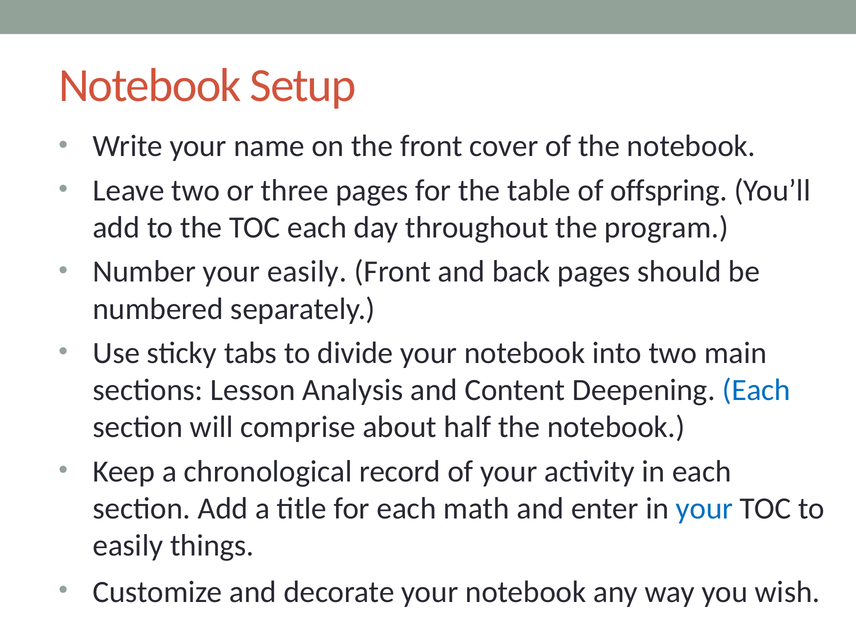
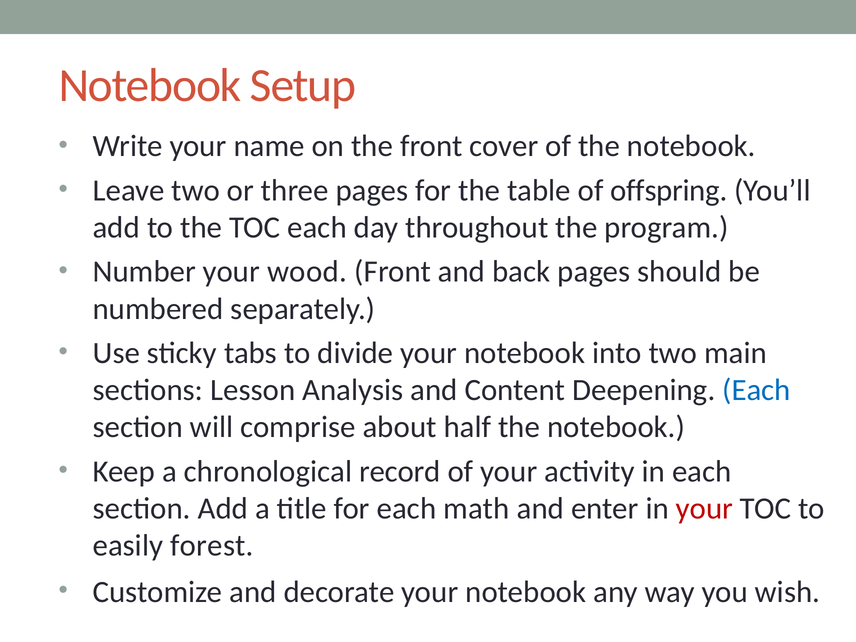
your easily: easily -> wood
your at (704, 508) colour: blue -> red
things: things -> forest
